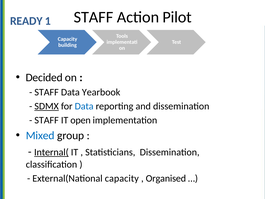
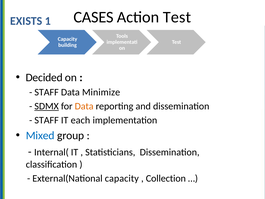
STAFF at (93, 17): STAFF -> CASES
Action Pilot: Pilot -> Test
READY: READY -> EXISTS
Yearbook: Yearbook -> Minimize
Data at (84, 106) colour: blue -> orange
open: open -> each
Internal( underline: present -> none
Organised: Organised -> Collection
